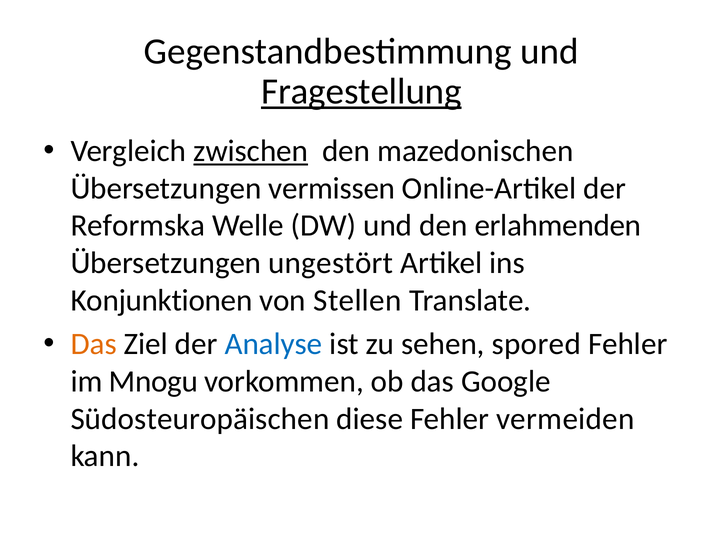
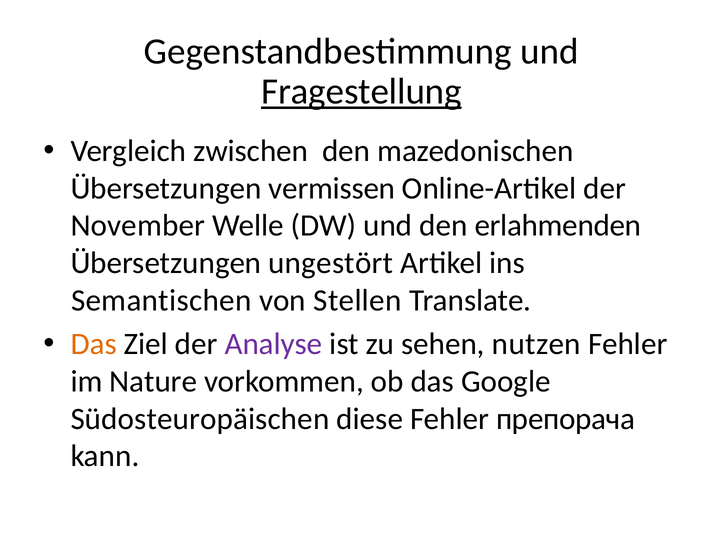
zwischen underline: present -> none
Reformska: Reformska -> November
Konjunktionen: Konjunktionen -> Semantischen
Analyse colour: blue -> purple
spored: spored -> nutzen
Mnogu: Mnogu -> Nature
vermeiden: vermeiden -> препорача
